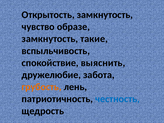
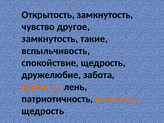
образе: образе -> другое
спокойствие выяснить: выяснить -> щедрость
честность colour: blue -> orange
